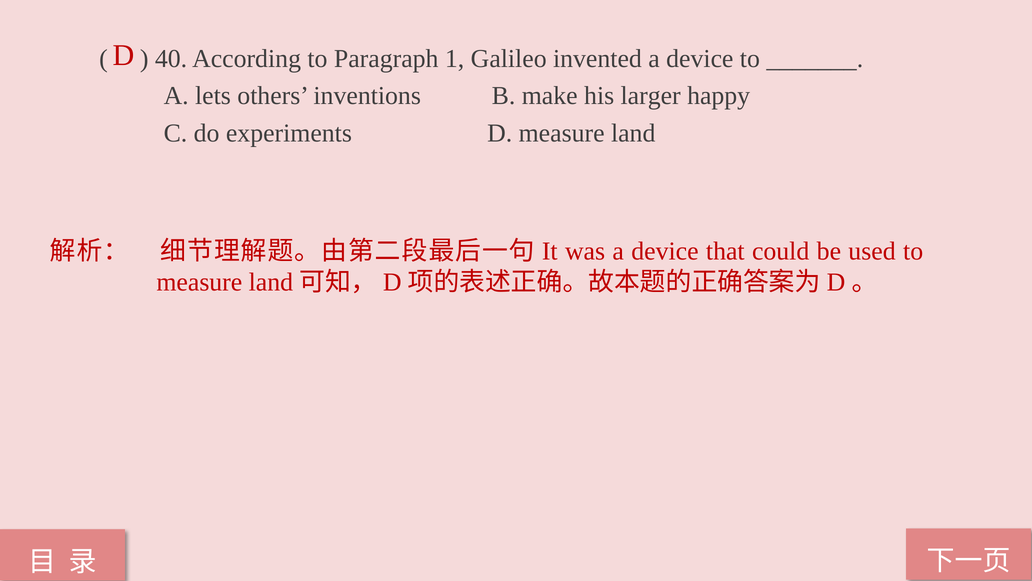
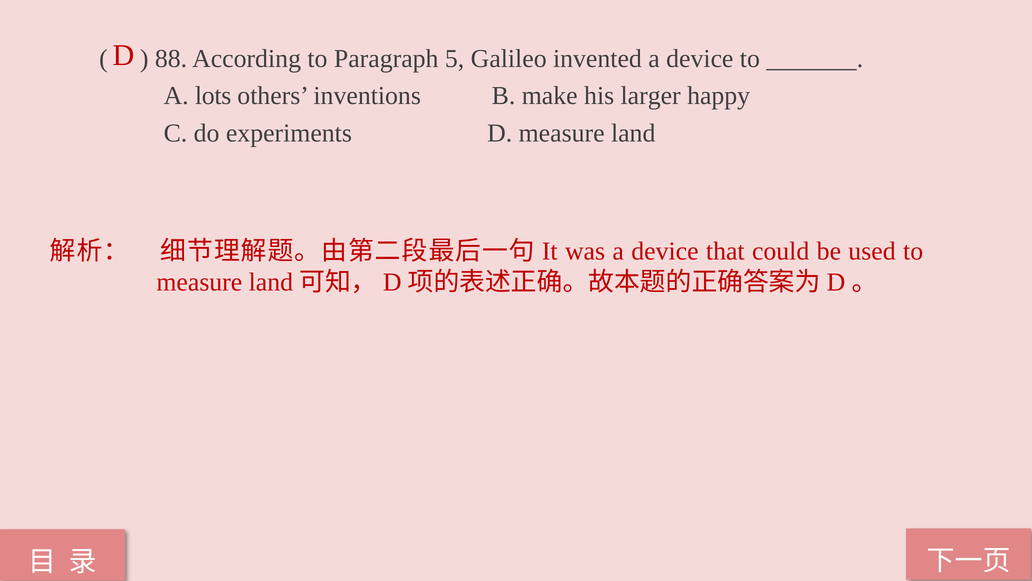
40: 40 -> 88
1: 1 -> 5
lets: lets -> lots
